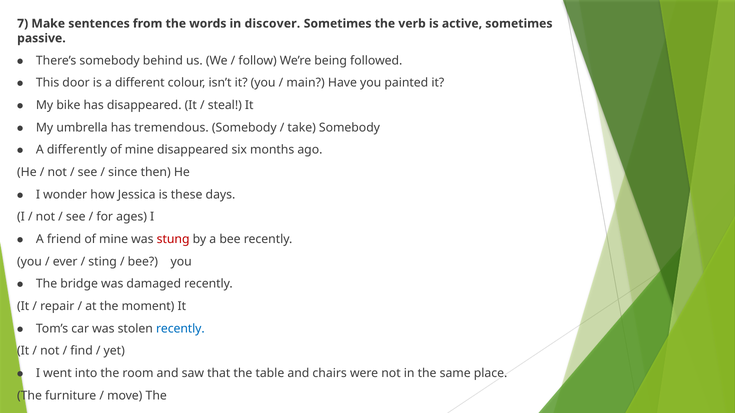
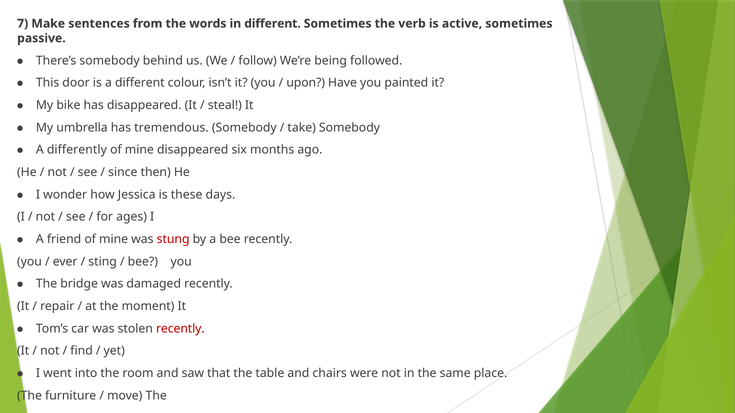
in discover: discover -> different
main: main -> upon
recently at (180, 329) colour: blue -> red
